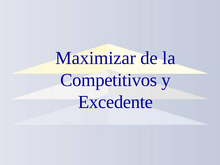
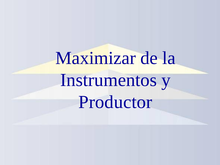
Competitivos: Competitivos -> Instrumentos
Excedente: Excedente -> Productor
